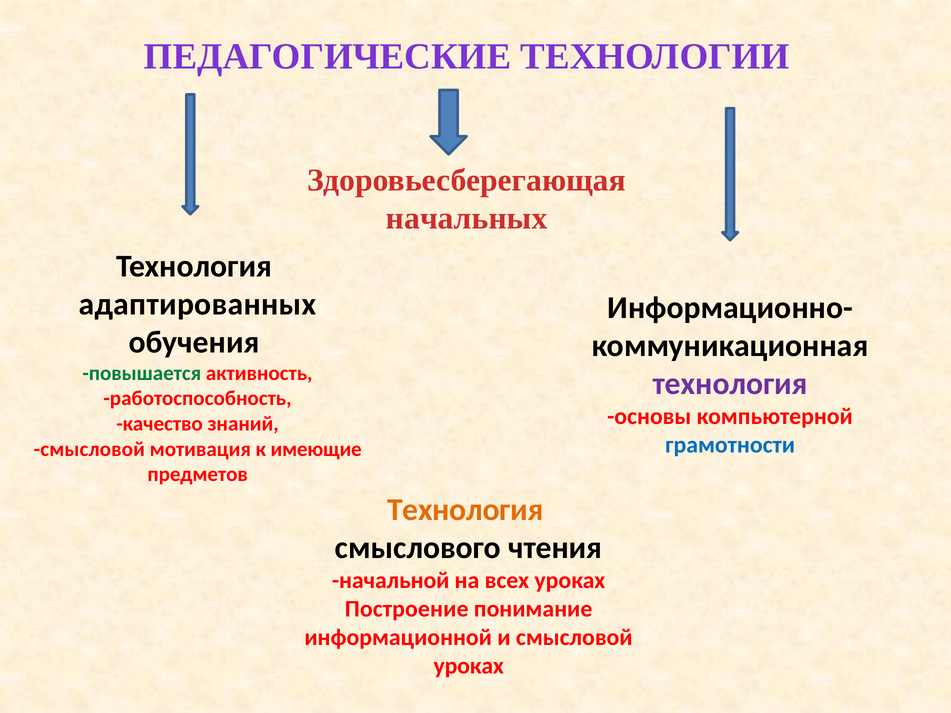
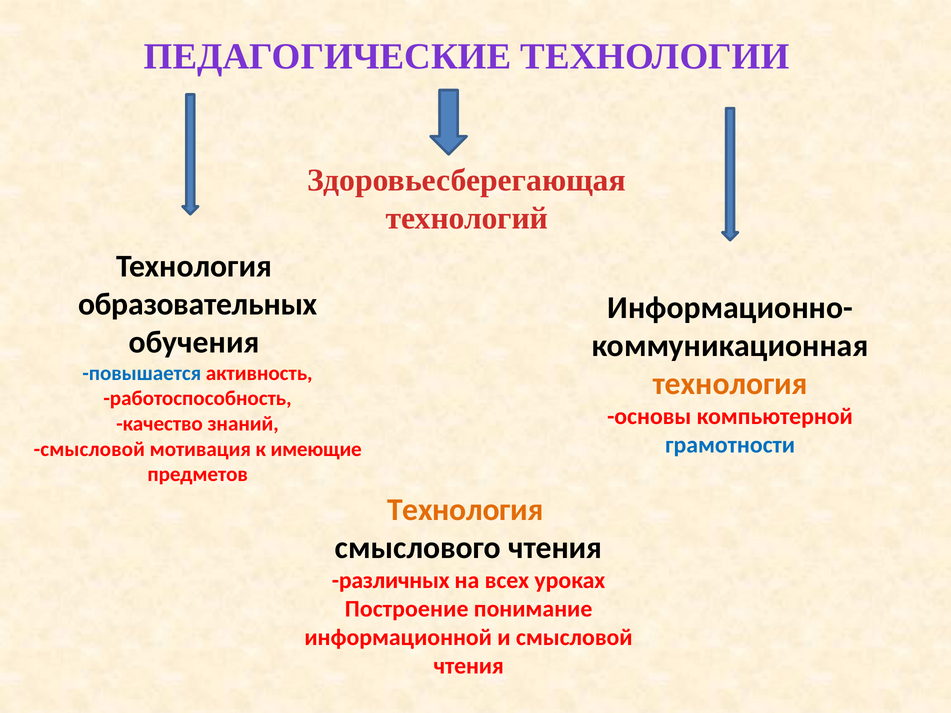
начальных: начальных -> технологий
адаптированных: адаптированных -> образовательных
повышается colour: green -> blue
технология at (730, 384) colour: purple -> orange
начальной: начальной -> различных
уроках at (469, 666): уроках -> чтения
